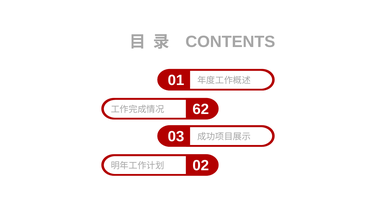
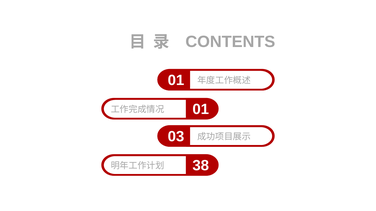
62 at (201, 109): 62 -> 01
02: 02 -> 38
